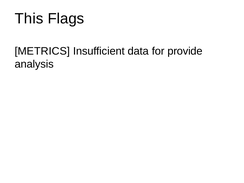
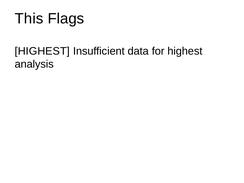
METRICS at (42, 51): METRICS -> HIGHEST
for provide: provide -> highest
